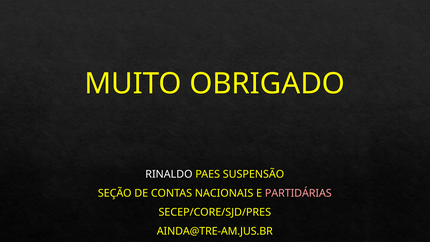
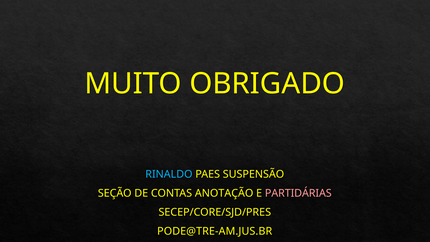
RINALDO colour: white -> light blue
NACIONAIS: NACIONAIS -> ANOTAÇÃO
AINDA@TRE-AM.JUS.BR: AINDA@TRE-AM.JUS.BR -> PODE@TRE-AM.JUS.BR
